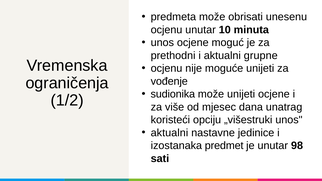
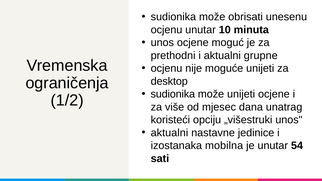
predmeta at (173, 17): predmeta -> sudionika
vođenje: vođenje -> desktop
predmet: predmet -> mobilna
98: 98 -> 54
